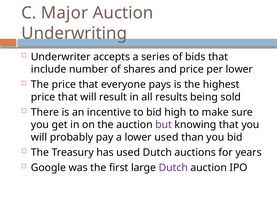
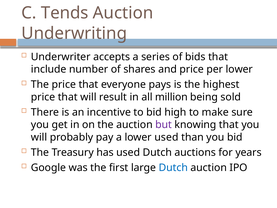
Major: Major -> Tends
results: results -> million
Dutch at (173, 167) colour: purple -> blue
